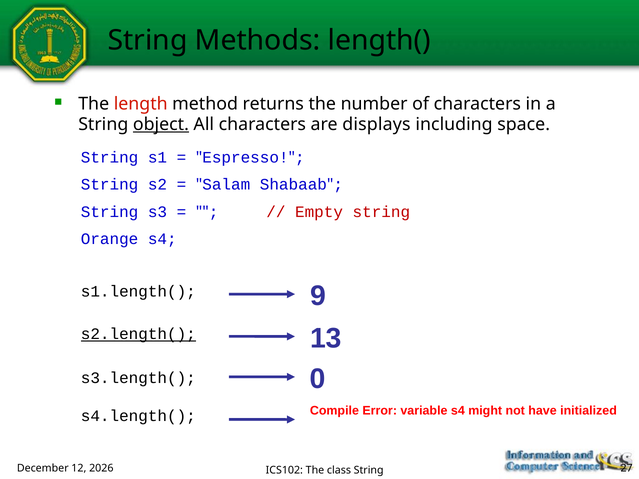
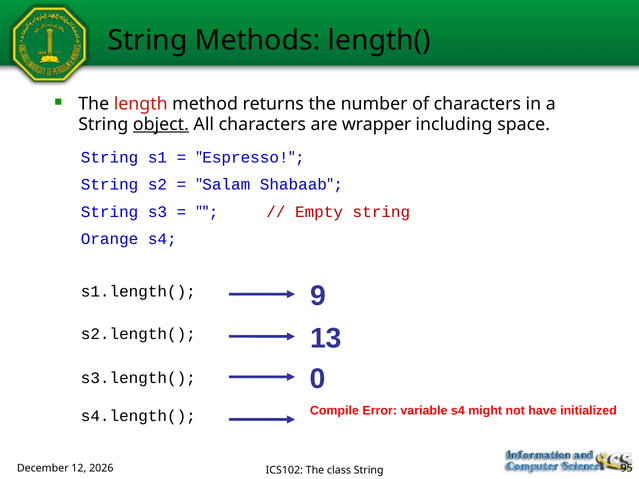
displays: displays -> wrapper
s2.length( underline: present -> none
27: 27 -> 95
